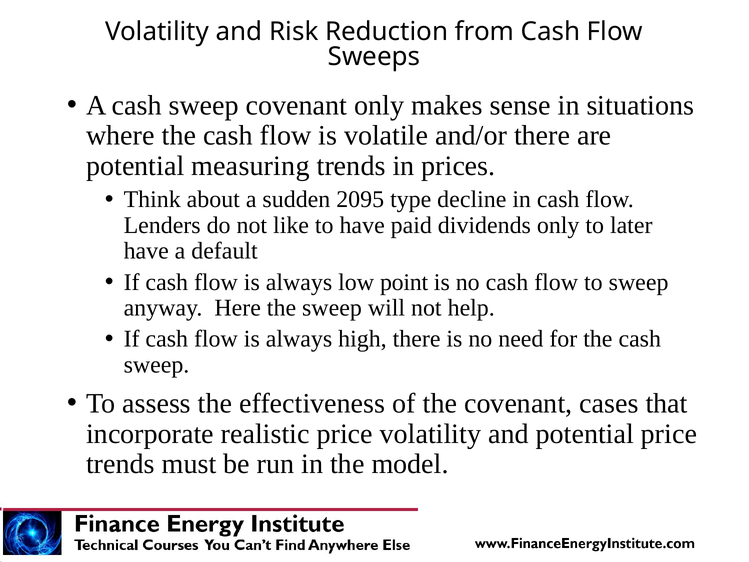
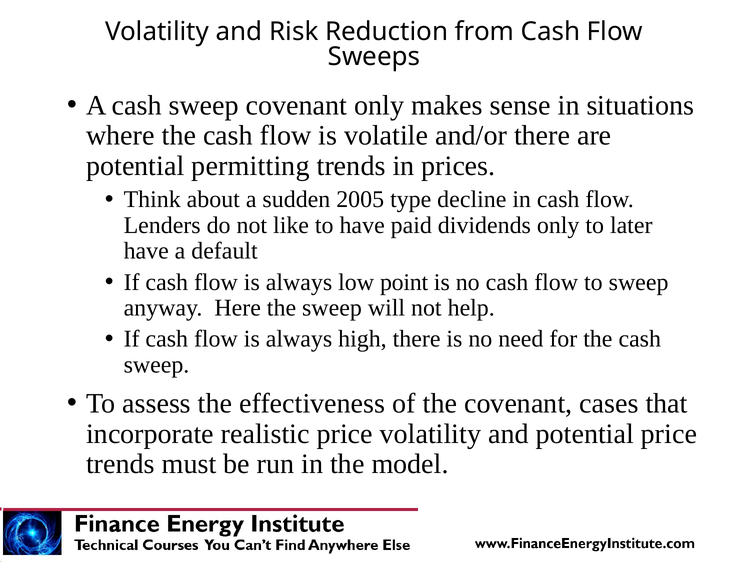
measuring: measuring -> permitting
2095: 2095 -> 2005
